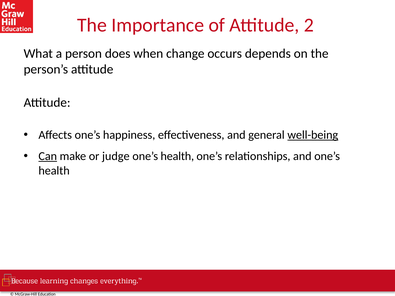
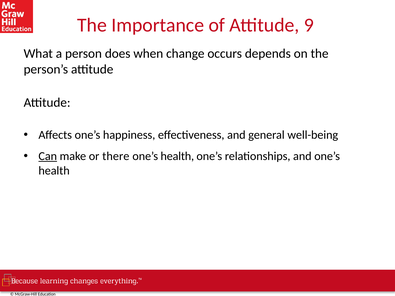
2: 2 -> 9
well-being underline: present -> none
judge: judge -> there
